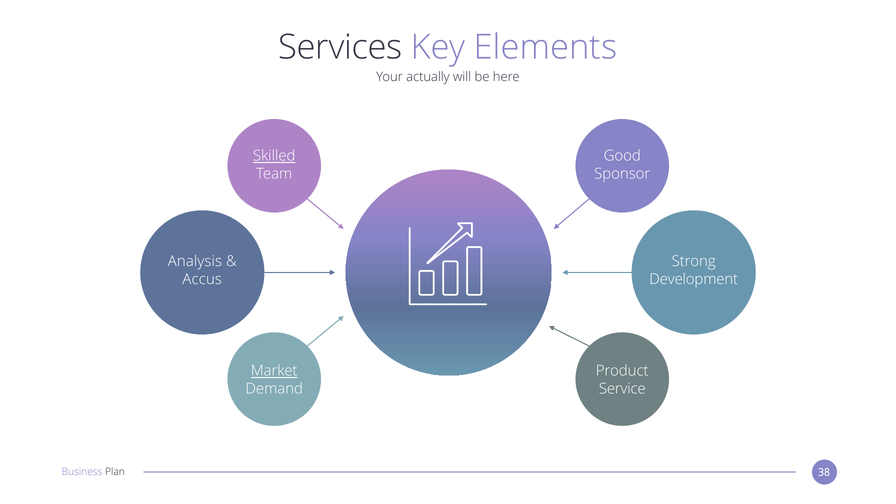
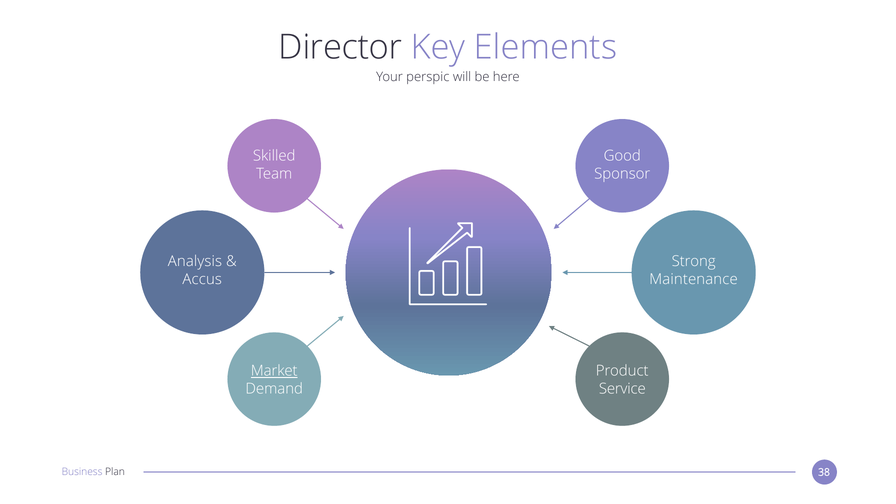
Services: Services -> Director
actually: actually -> perspic
Skilled underline: present -> none
Development: Development -> Maintenance
